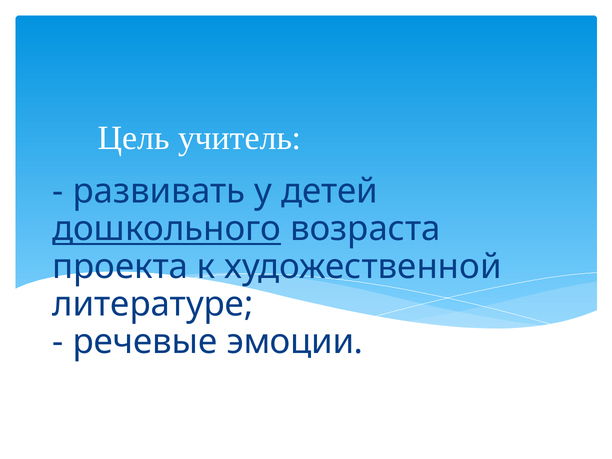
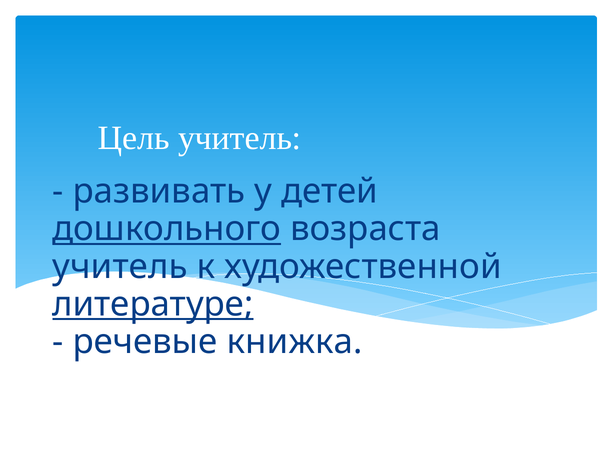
проекта at (120, 267): проекта -> учитель
литературе underline: none -> present
эмоции: эмоции -> книжка
